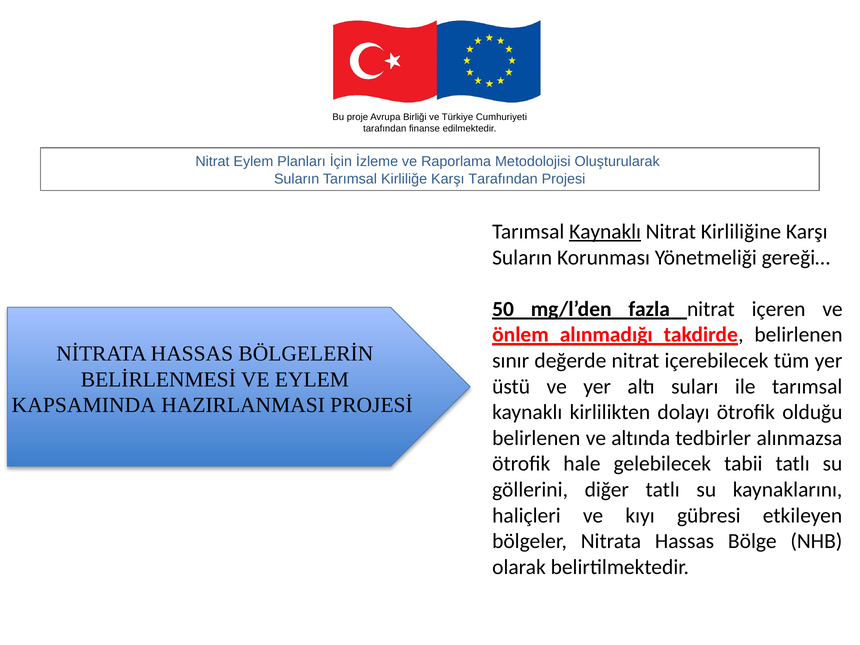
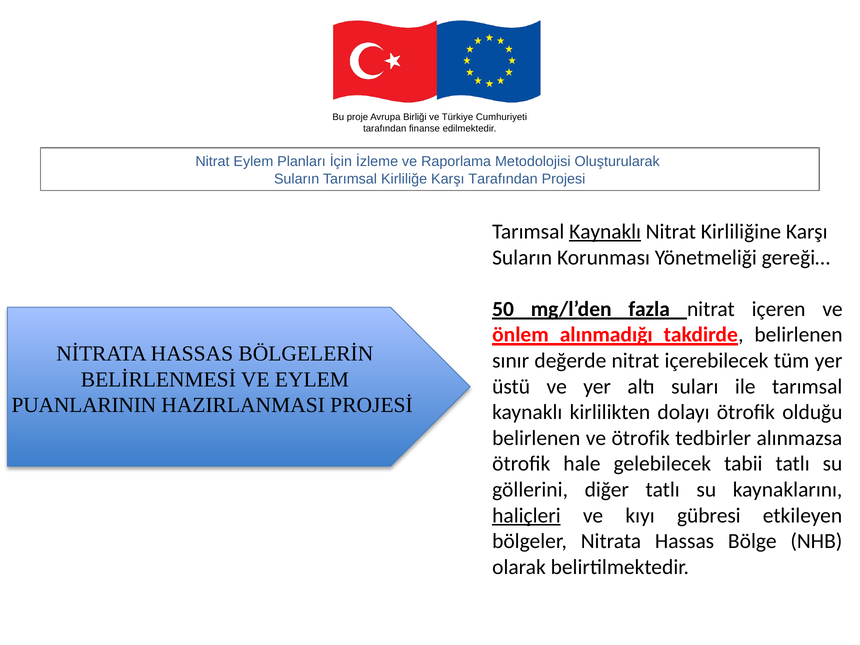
KAPSAMINDA: KAPSAMINDA -> PUANLARININ
ve altında: altında -> ötrofik
haliçleri underline: none -> present
